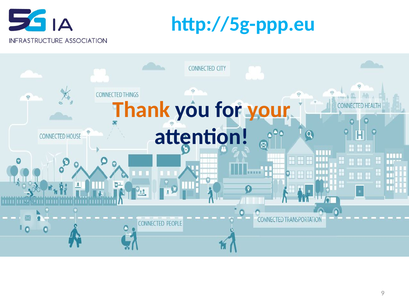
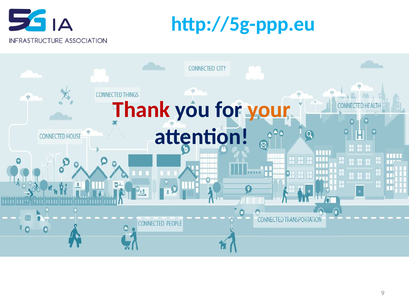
Thank colour: orange -> red
